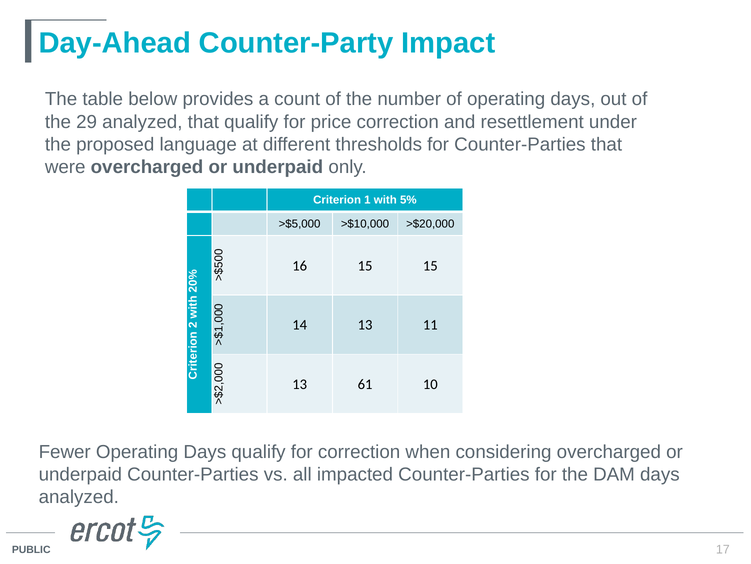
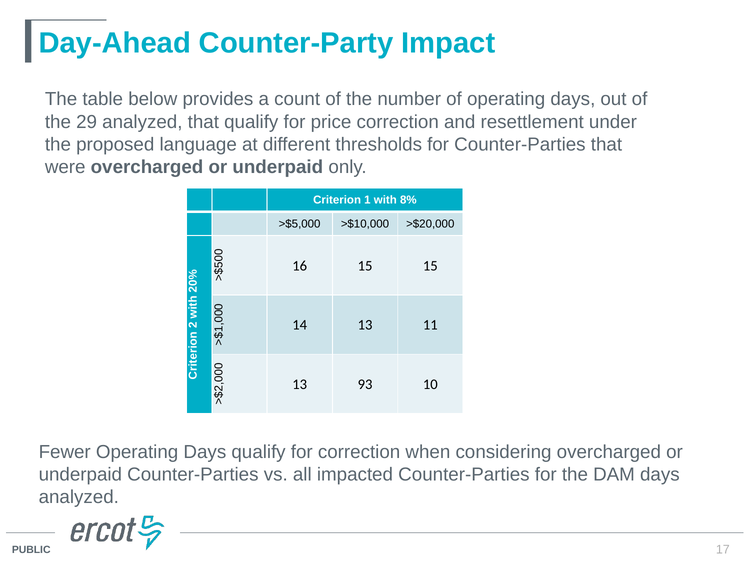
5%: 5% -> 8%
61: 61 -> 93
